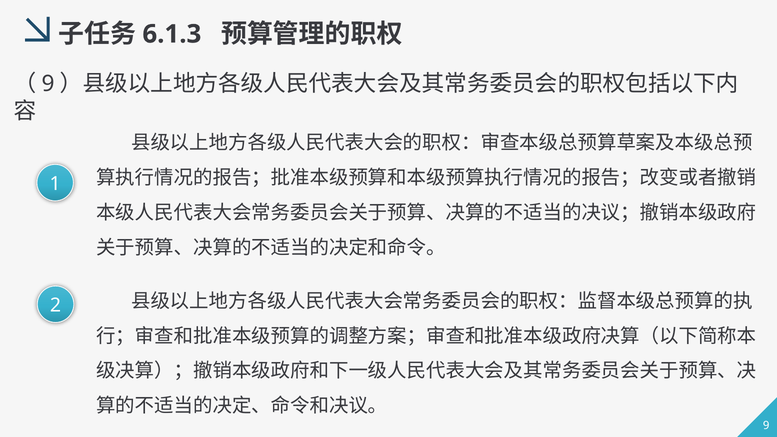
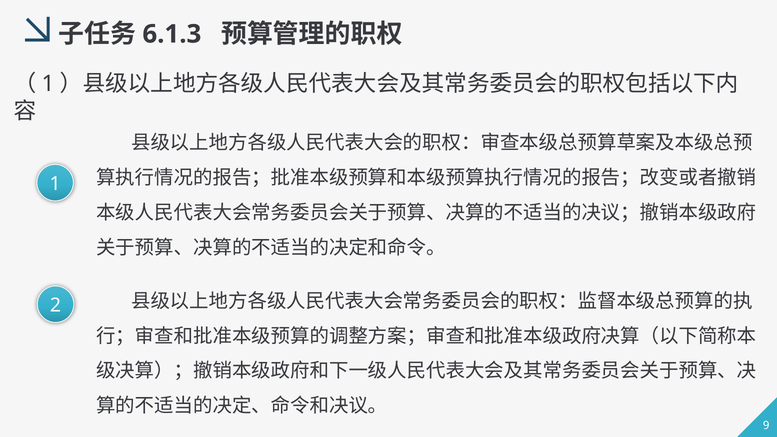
9 at (48, 84): 9 -> 1
